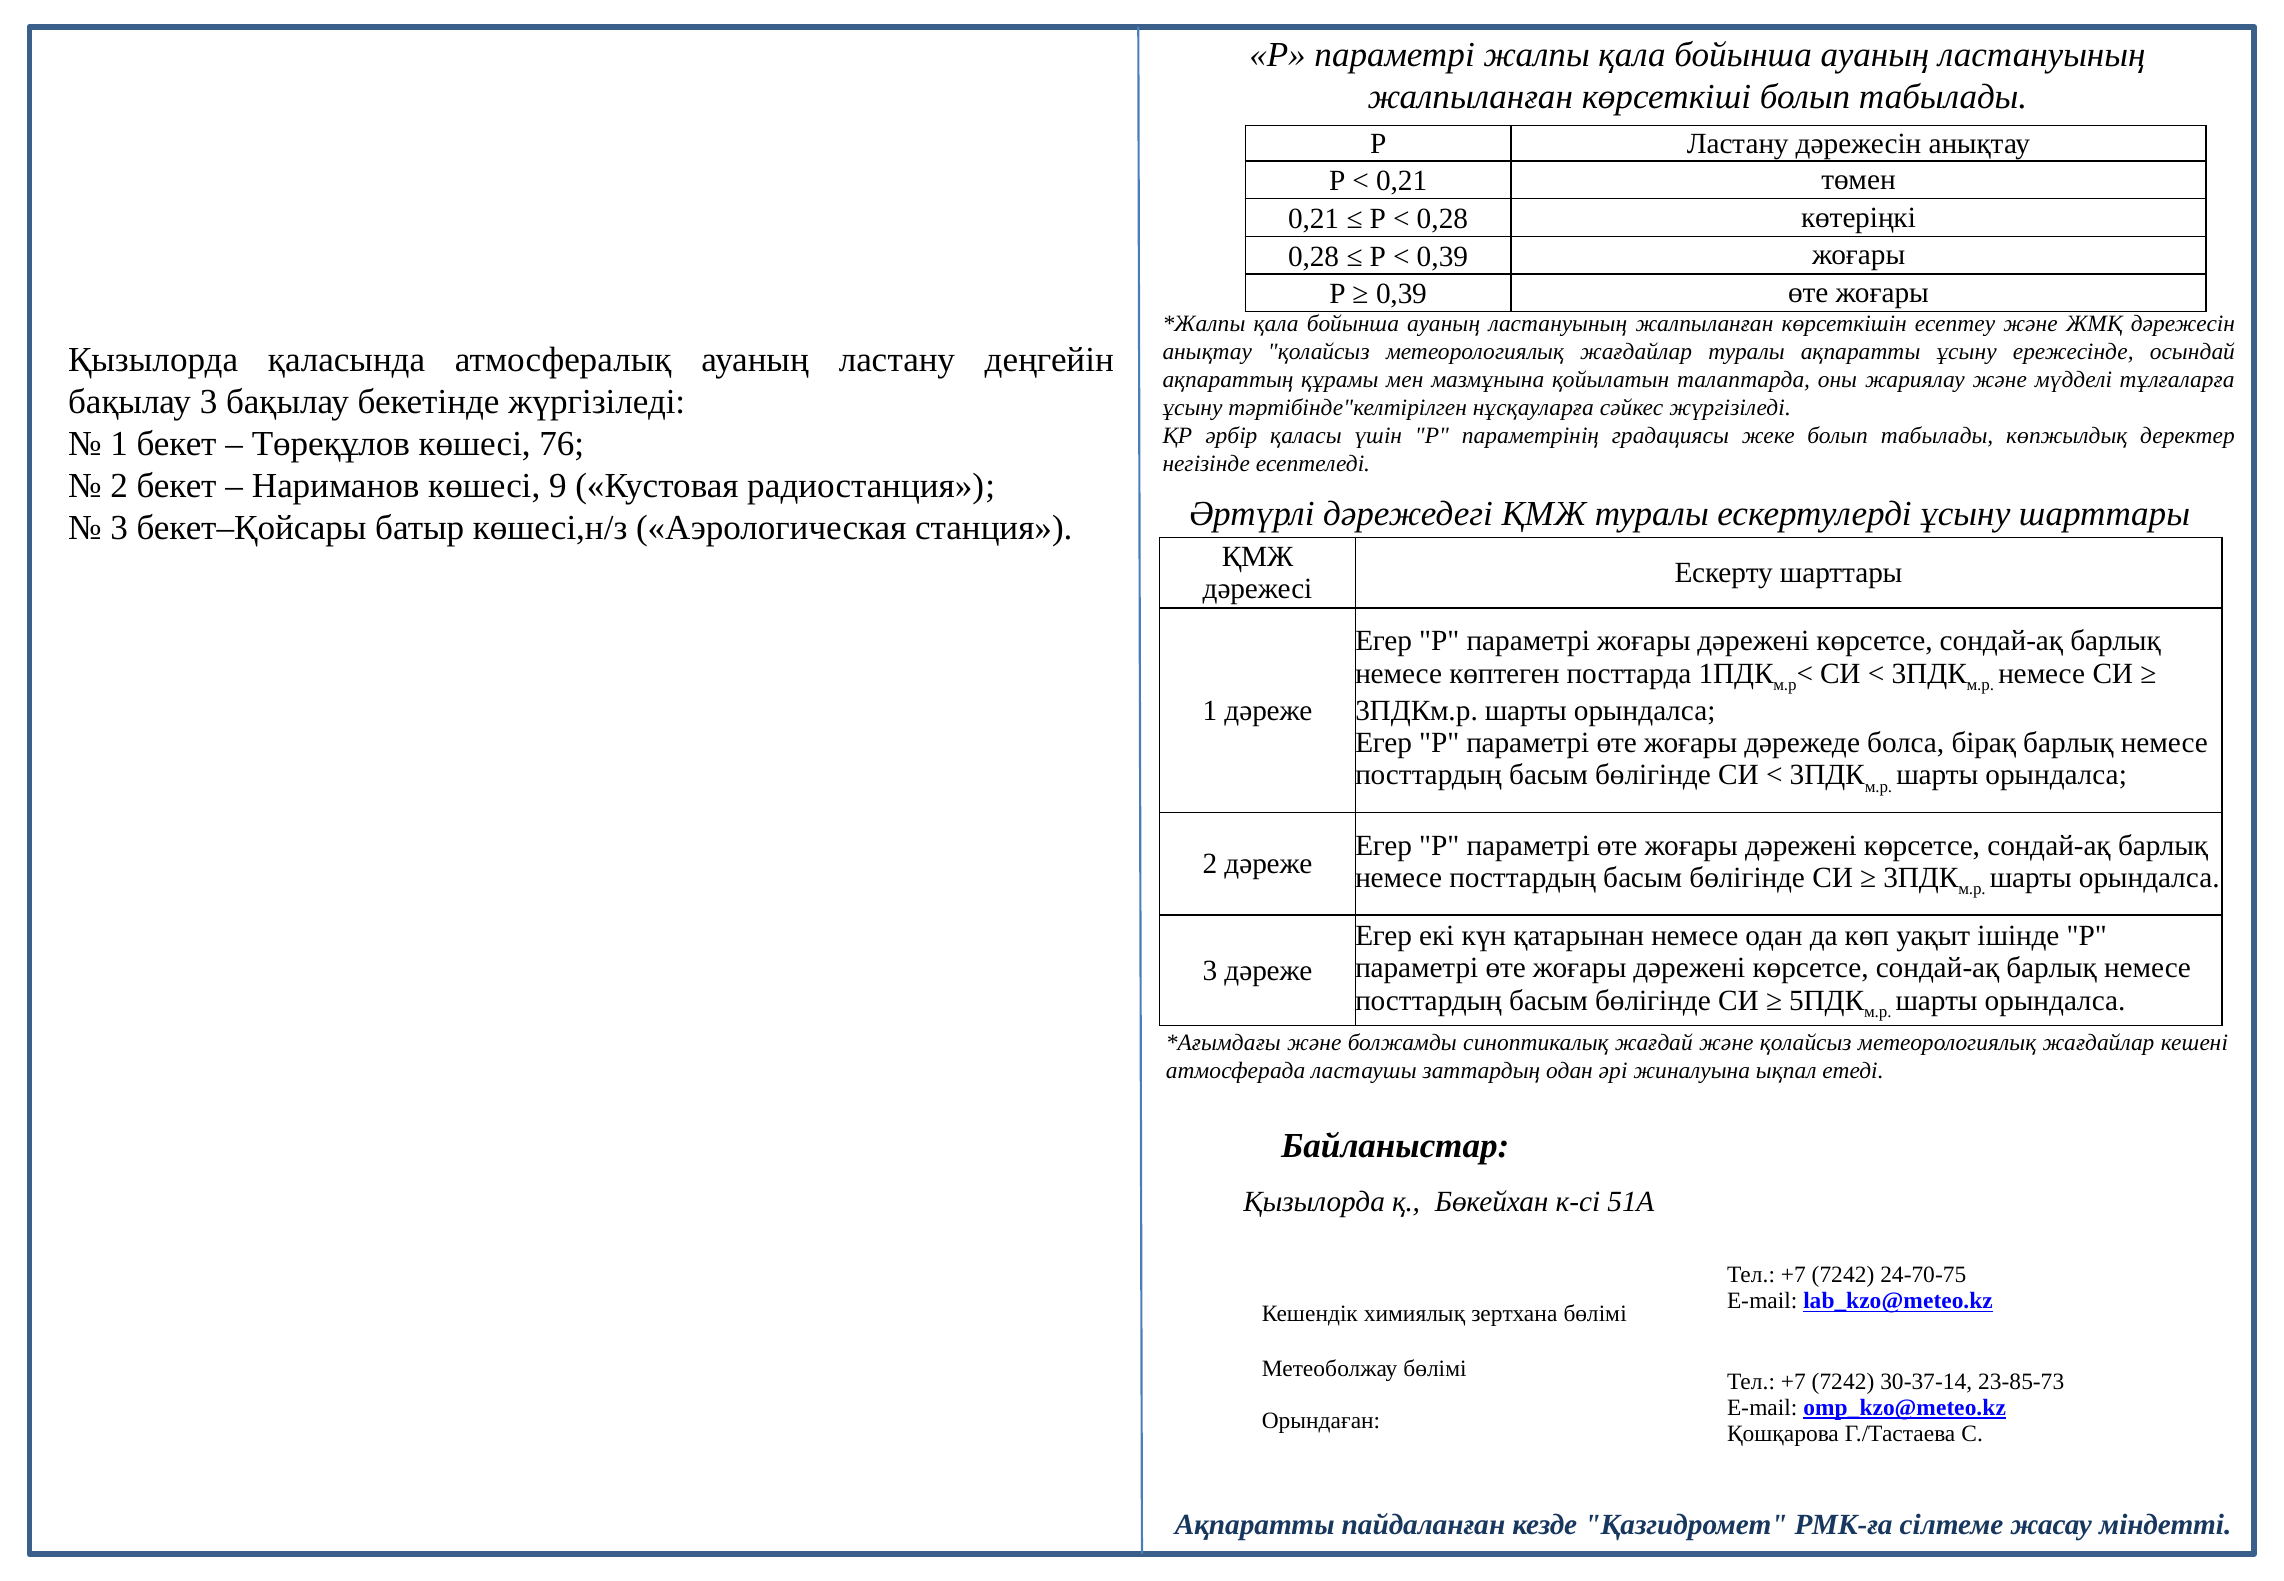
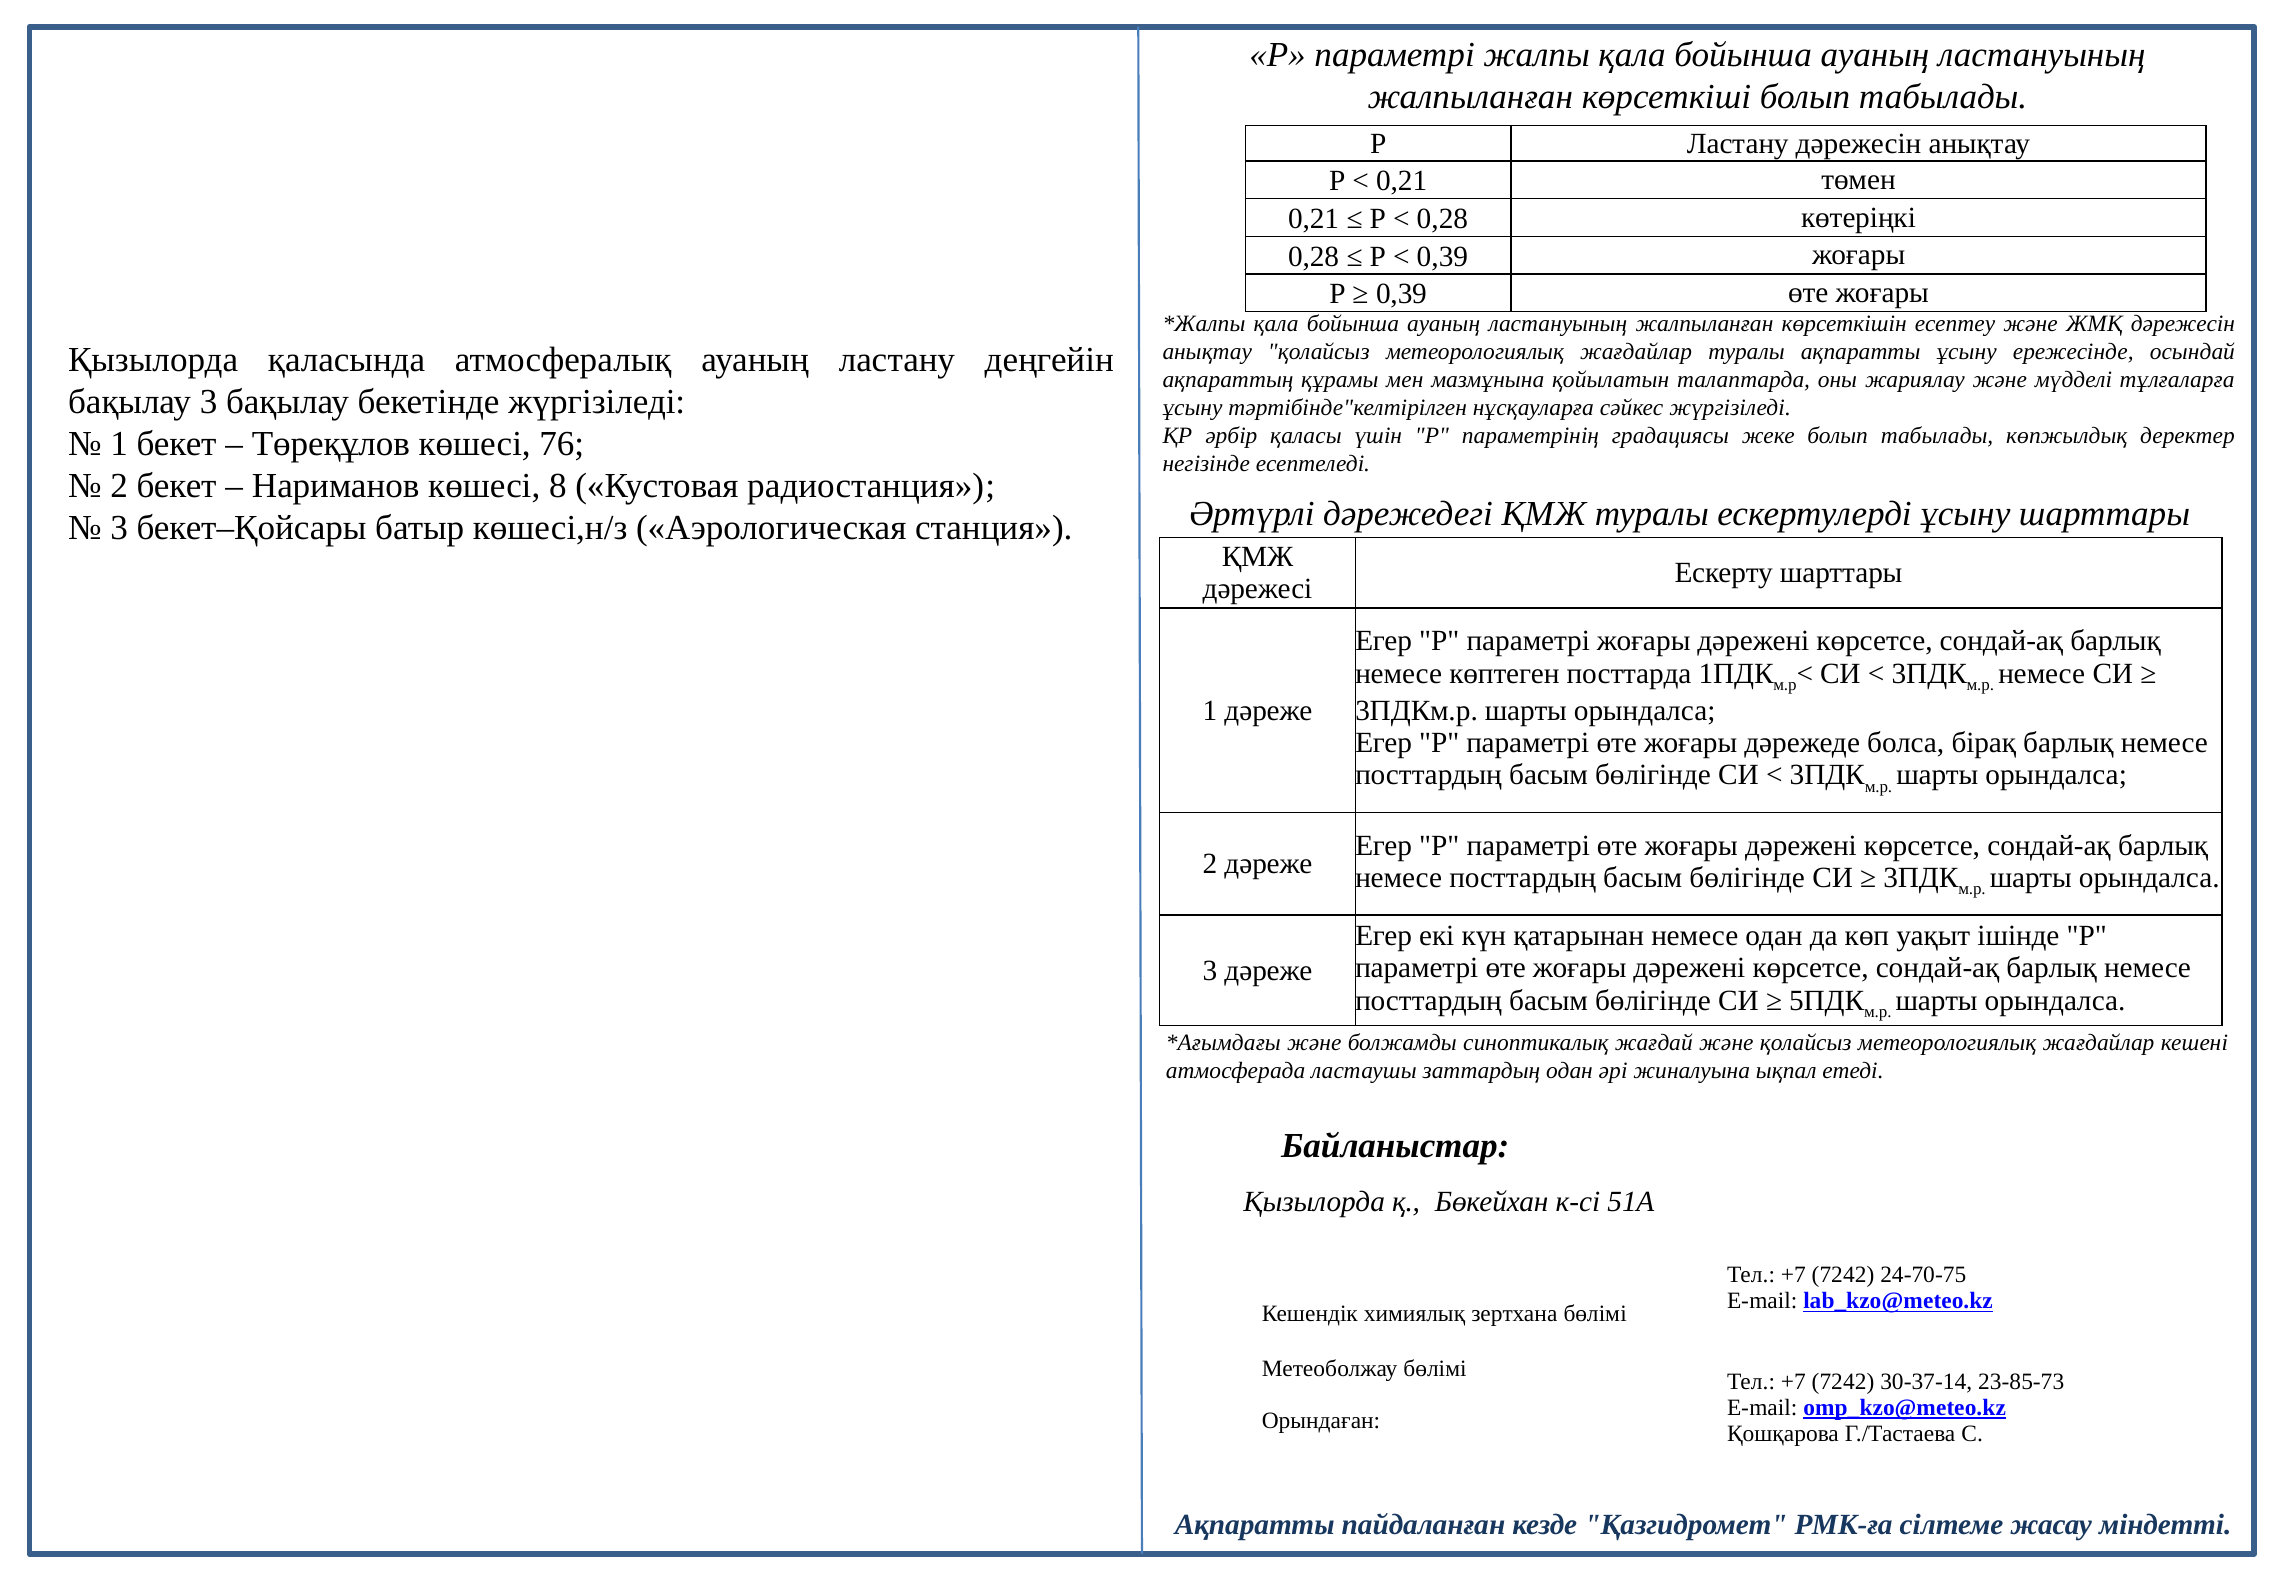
9: 9 -> 8
